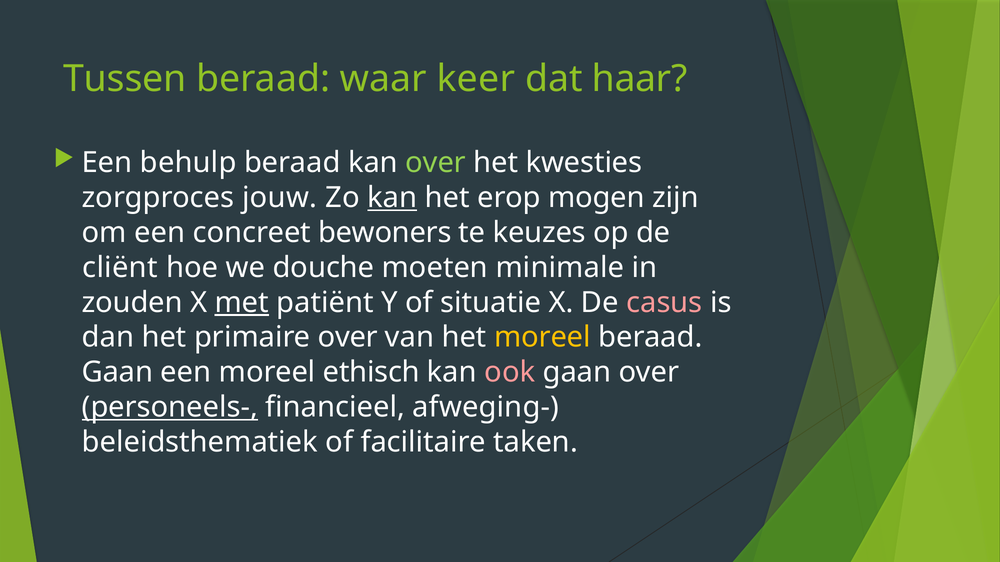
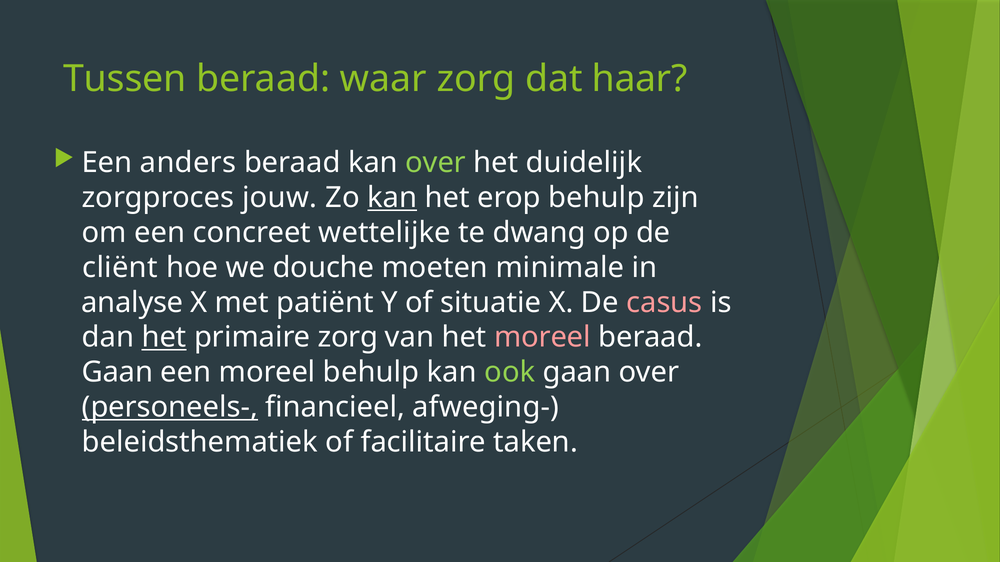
waar keer: keer -> zorg
behulp: behulp -> anders
kwesties: kwesties -> duidelijk
erop mogen: mogen -> behulp
bewoners: bewoners -> wettelijke
keuzes: keuzes -> dwang
zouden: zouden -> analyse
met underline: present -> none
het at (164, 338) underline: none -> present
primaire over: over -> zorg
moreel at (542, 338) colour: yellow -> pink
moreel ethisch: ethisch -> behulp
ook colour: pink -> light green
